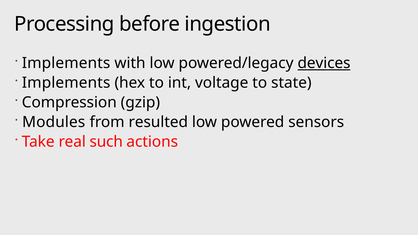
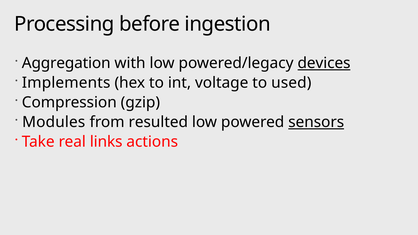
Implements at (66, 63): Implements -> Aggregation
state: state -> used
sensors underline: none -> present
such: such -> links
